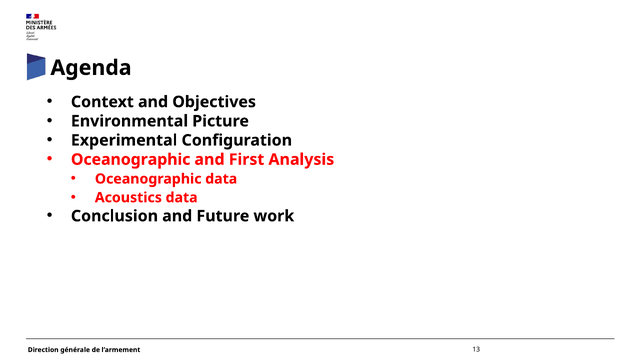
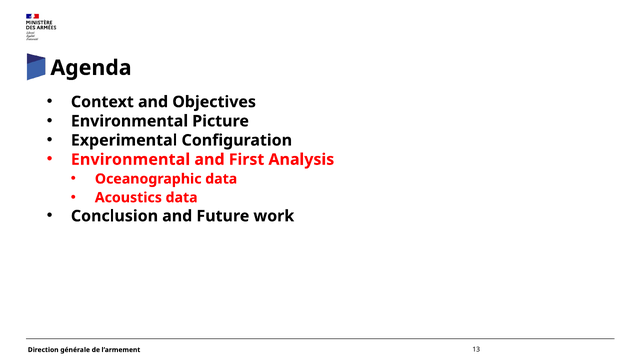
Oceanographic at (131, 160): Oceanographic -> Environmental
